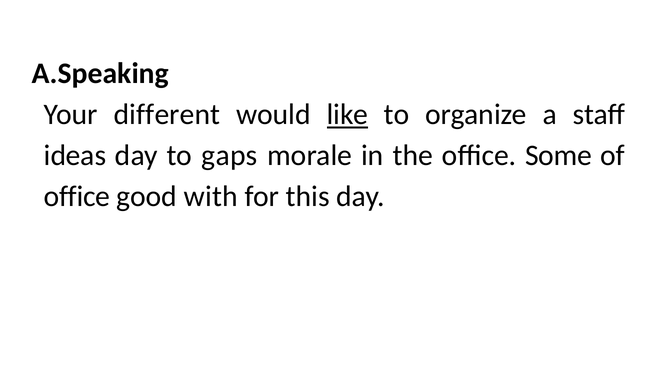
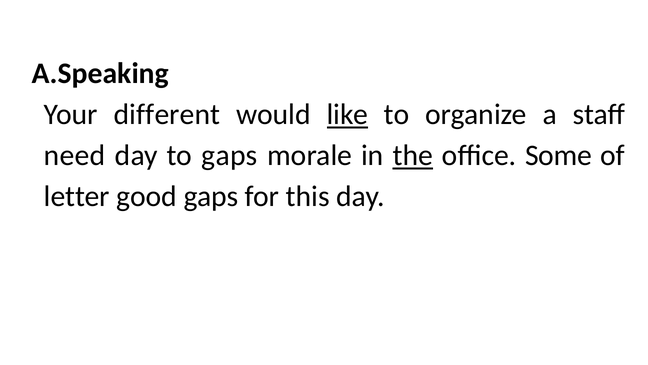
ideas: ideas -> need
the underline: none -> present
office at (77, 196): office -> letter
good with: with -> gaps
